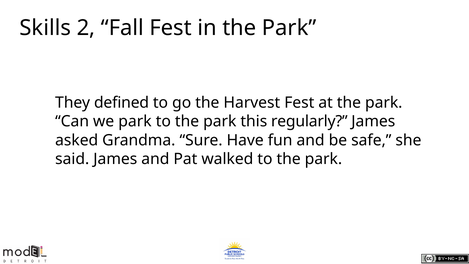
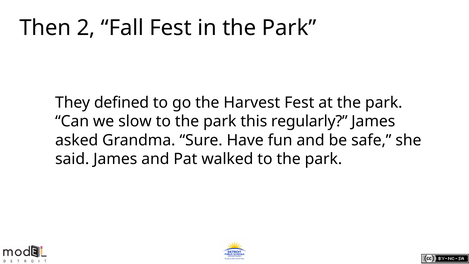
Skills: Skills -> Then
we park: park -> slow
